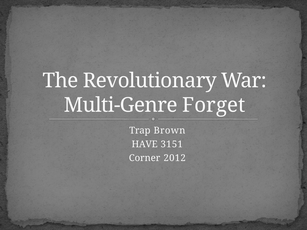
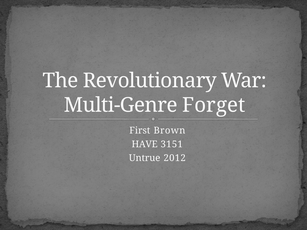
Trap: Trap -> First
Corner: Corner -> Untrue
